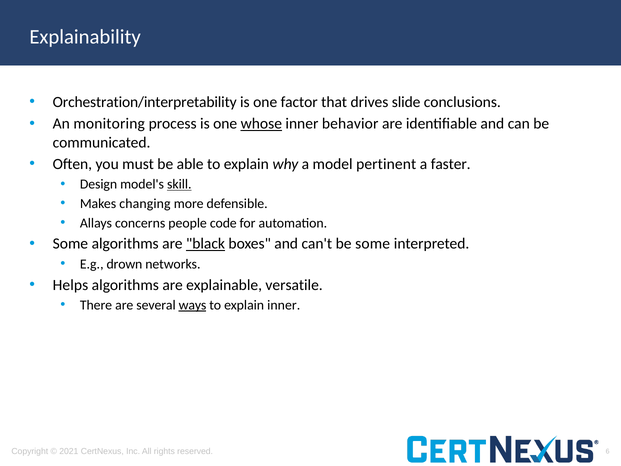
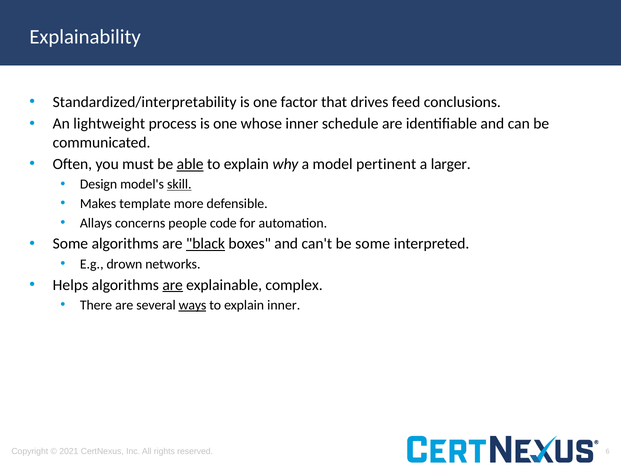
Orchestration/interpretability: Orchestration/interpretability -> Standardized/interpretability
slide: slide -> feed
monitoring: monitoring -> lightweight
whose underline: present -> none
behavior: behavior -> schedule
able underline: none -> present
faster: faster -> larger
changing: changing -> template
are at (173, 285) underline: none -> present
versatile: versatile -> complex
